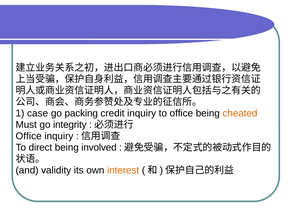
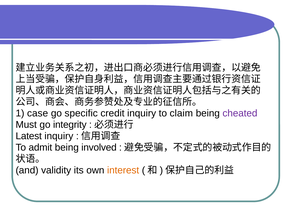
packing: packing -> specific
to office: office -> claim
cheated colour: orange -> purple
Office at (29, 136): Office -> Latest
direct: direct -> admit
